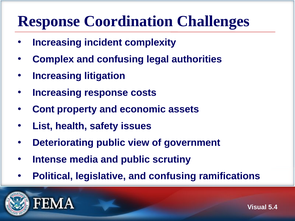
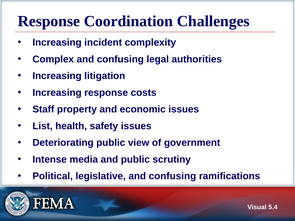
Cont: Cont -> Staff
economic assets: assets -> issues
